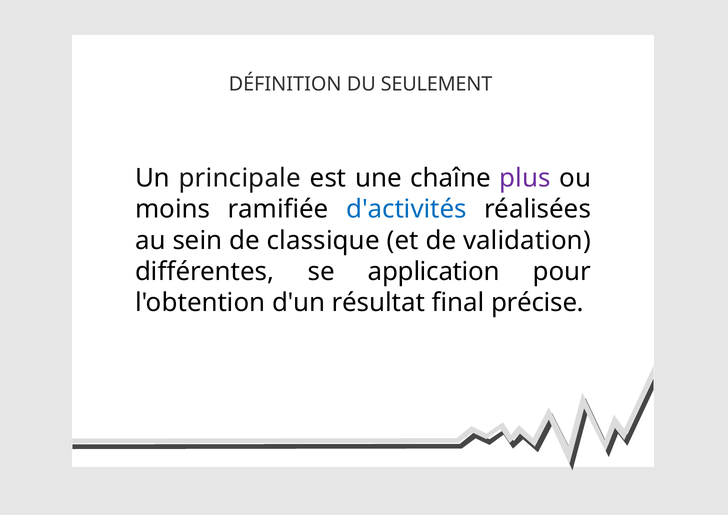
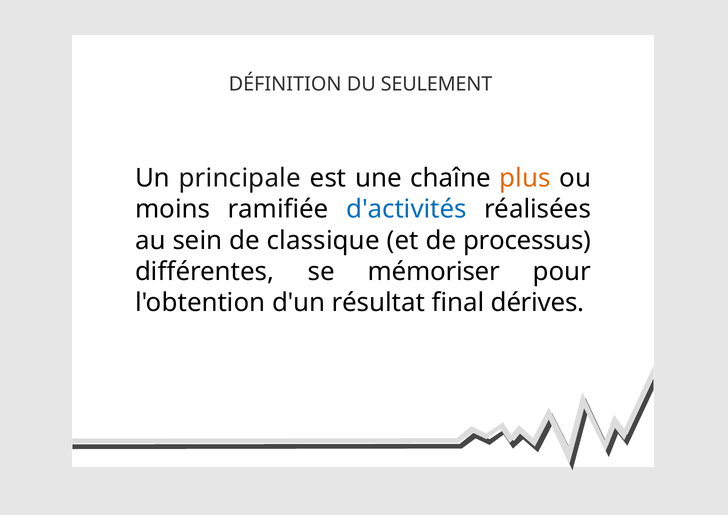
plus colour: purple -> orange
validation: validation -> processus
application: application -> mémoriser
précise: précise -> dérives
